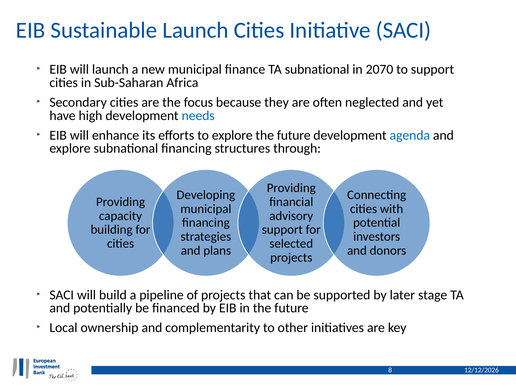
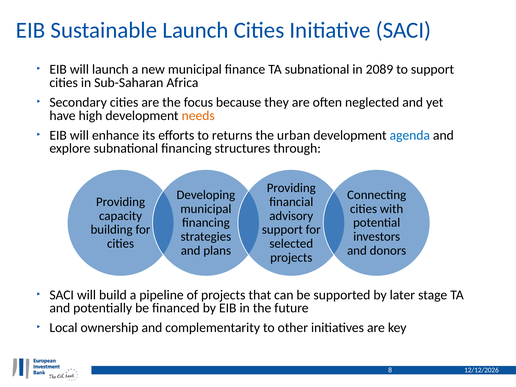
2070: 2070 -> 2089
needs colour: blue -> orange
to explore: explore -> returns
future at (294, 135): future -> urban
